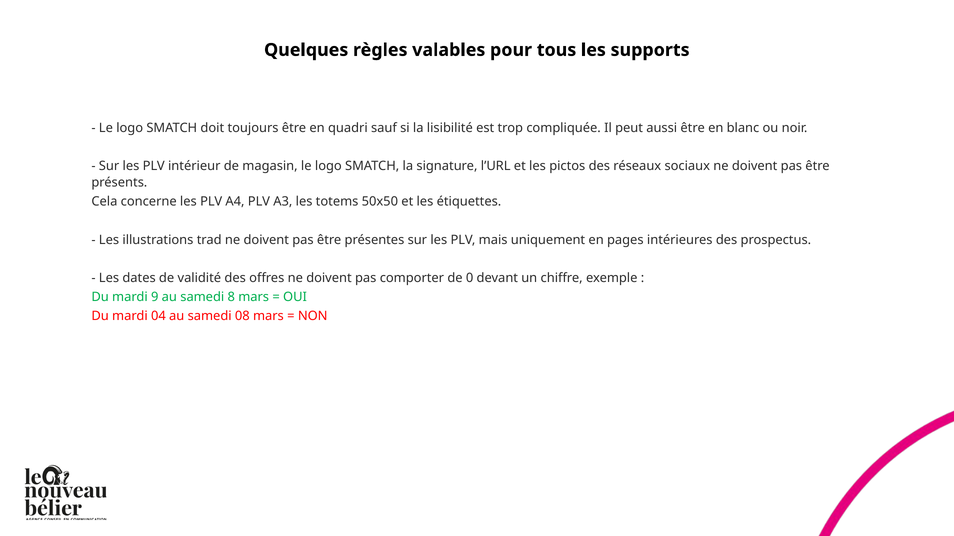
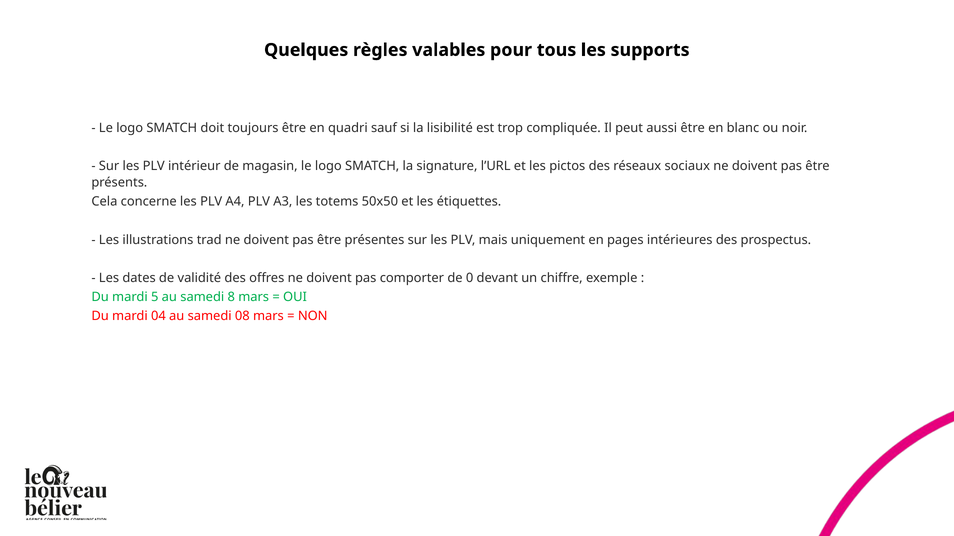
9: 9 -> 5
